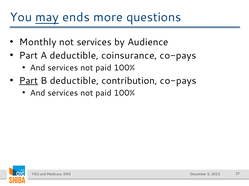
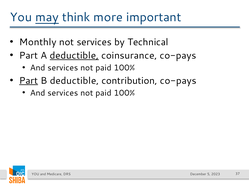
ends: ends -> think
questions: questions -> important
Audience: Audience -> Technical
deductible at (74, 56) underline: none -> present
